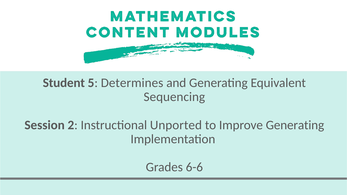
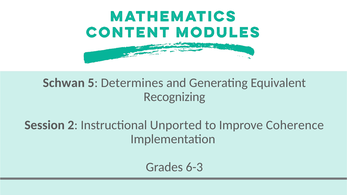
Student: Student -> Schwan
Sequencing: Sequencing -> Recognizing
Improve Generating: Generating -> Coherence
6-6: 6-6 -> 6-3
